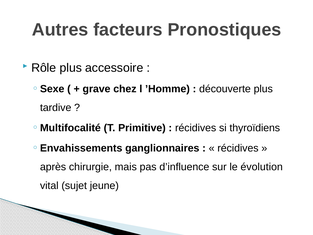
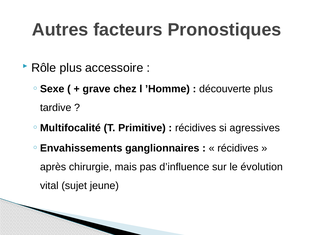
thyroïdiens: thyroïdiens -> agressives
